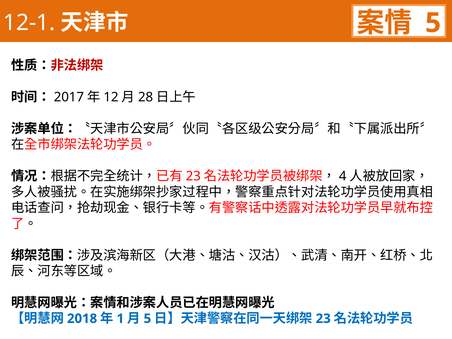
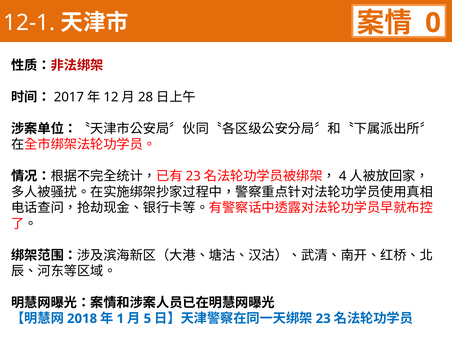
5 at (433, 23): 5 -> 0
